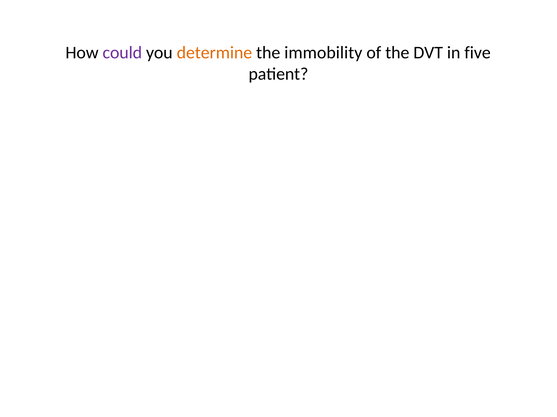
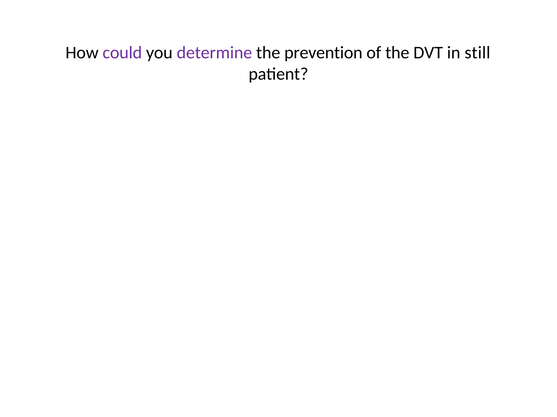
determine colour: orange -> purple
immobility: immobility -> prevention
five: five -> still
